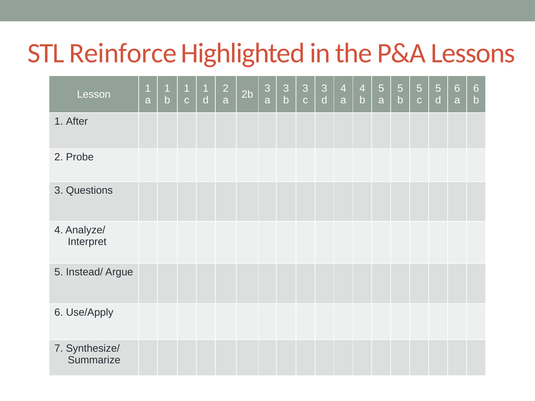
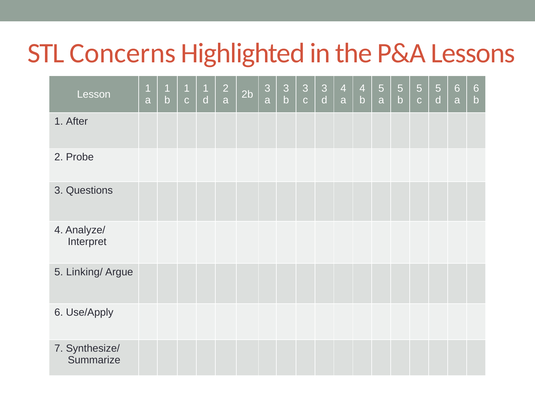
Reinforce: Reinforce -> Concerns
Instead/: Instead/ -> Linking/
